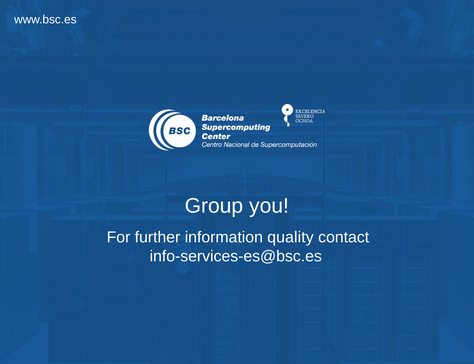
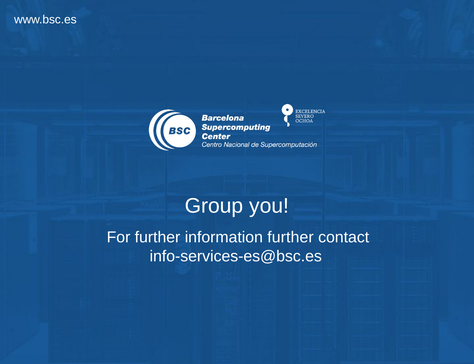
information quality: quality -> further
